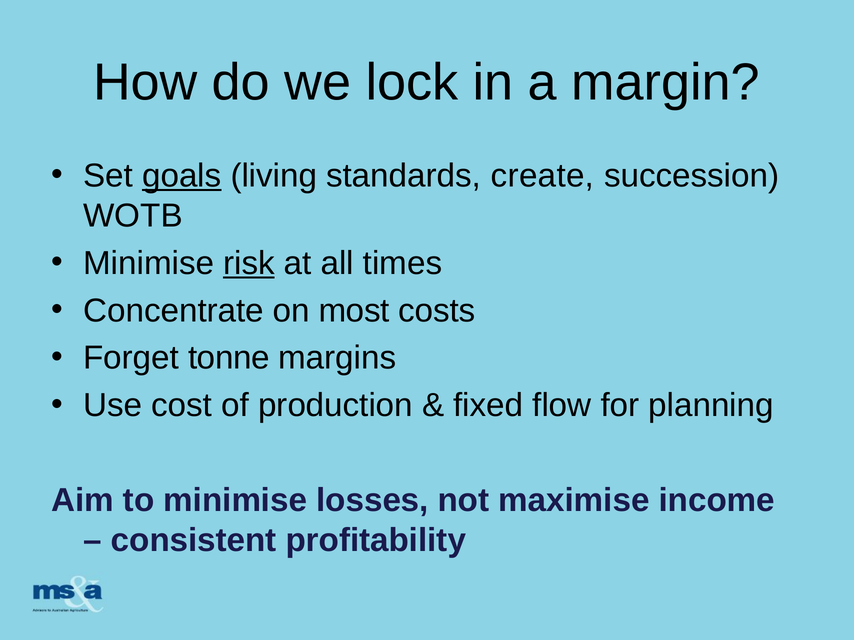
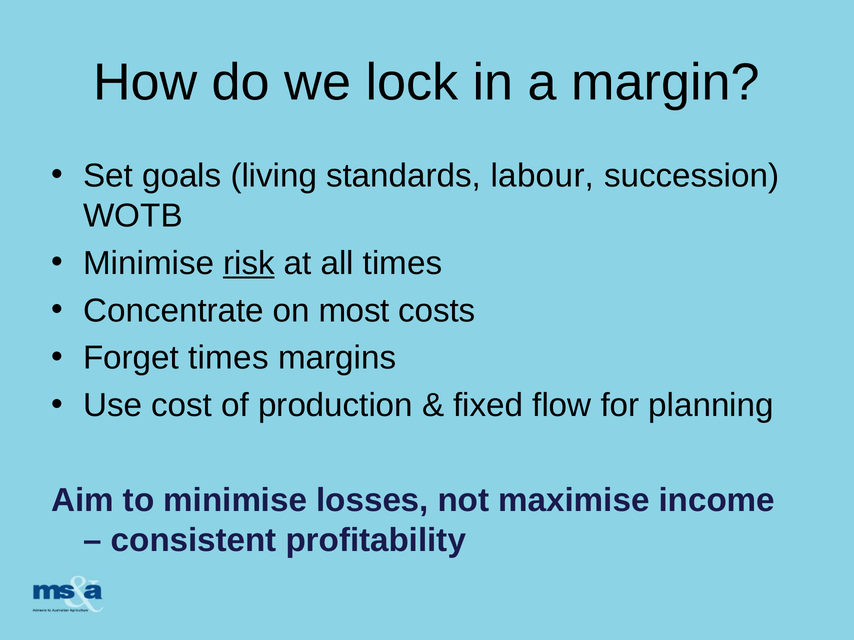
goals underline: present -> none
create: create -> labour
Forget tonne: tonne -> times
